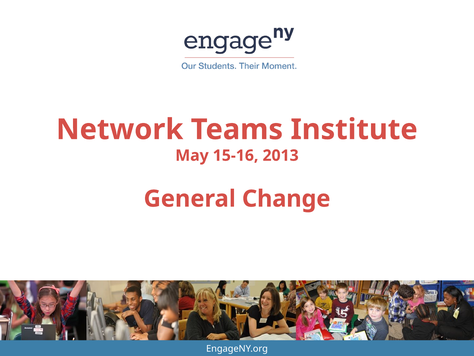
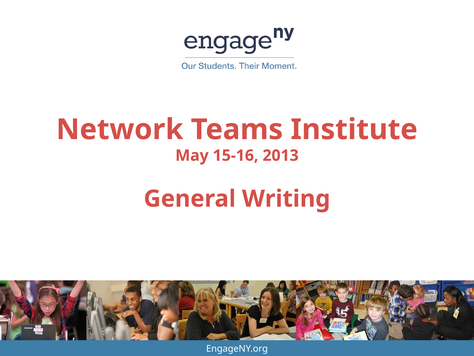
Change: Change -> Writing
